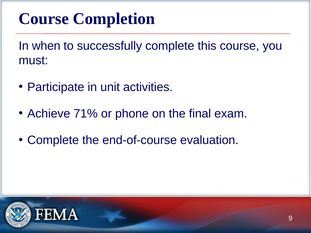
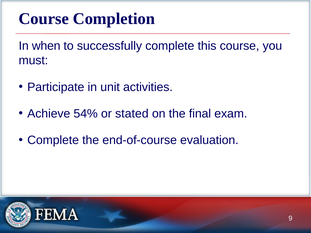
71%: 71% -> 54%
phone: phone -> stated
